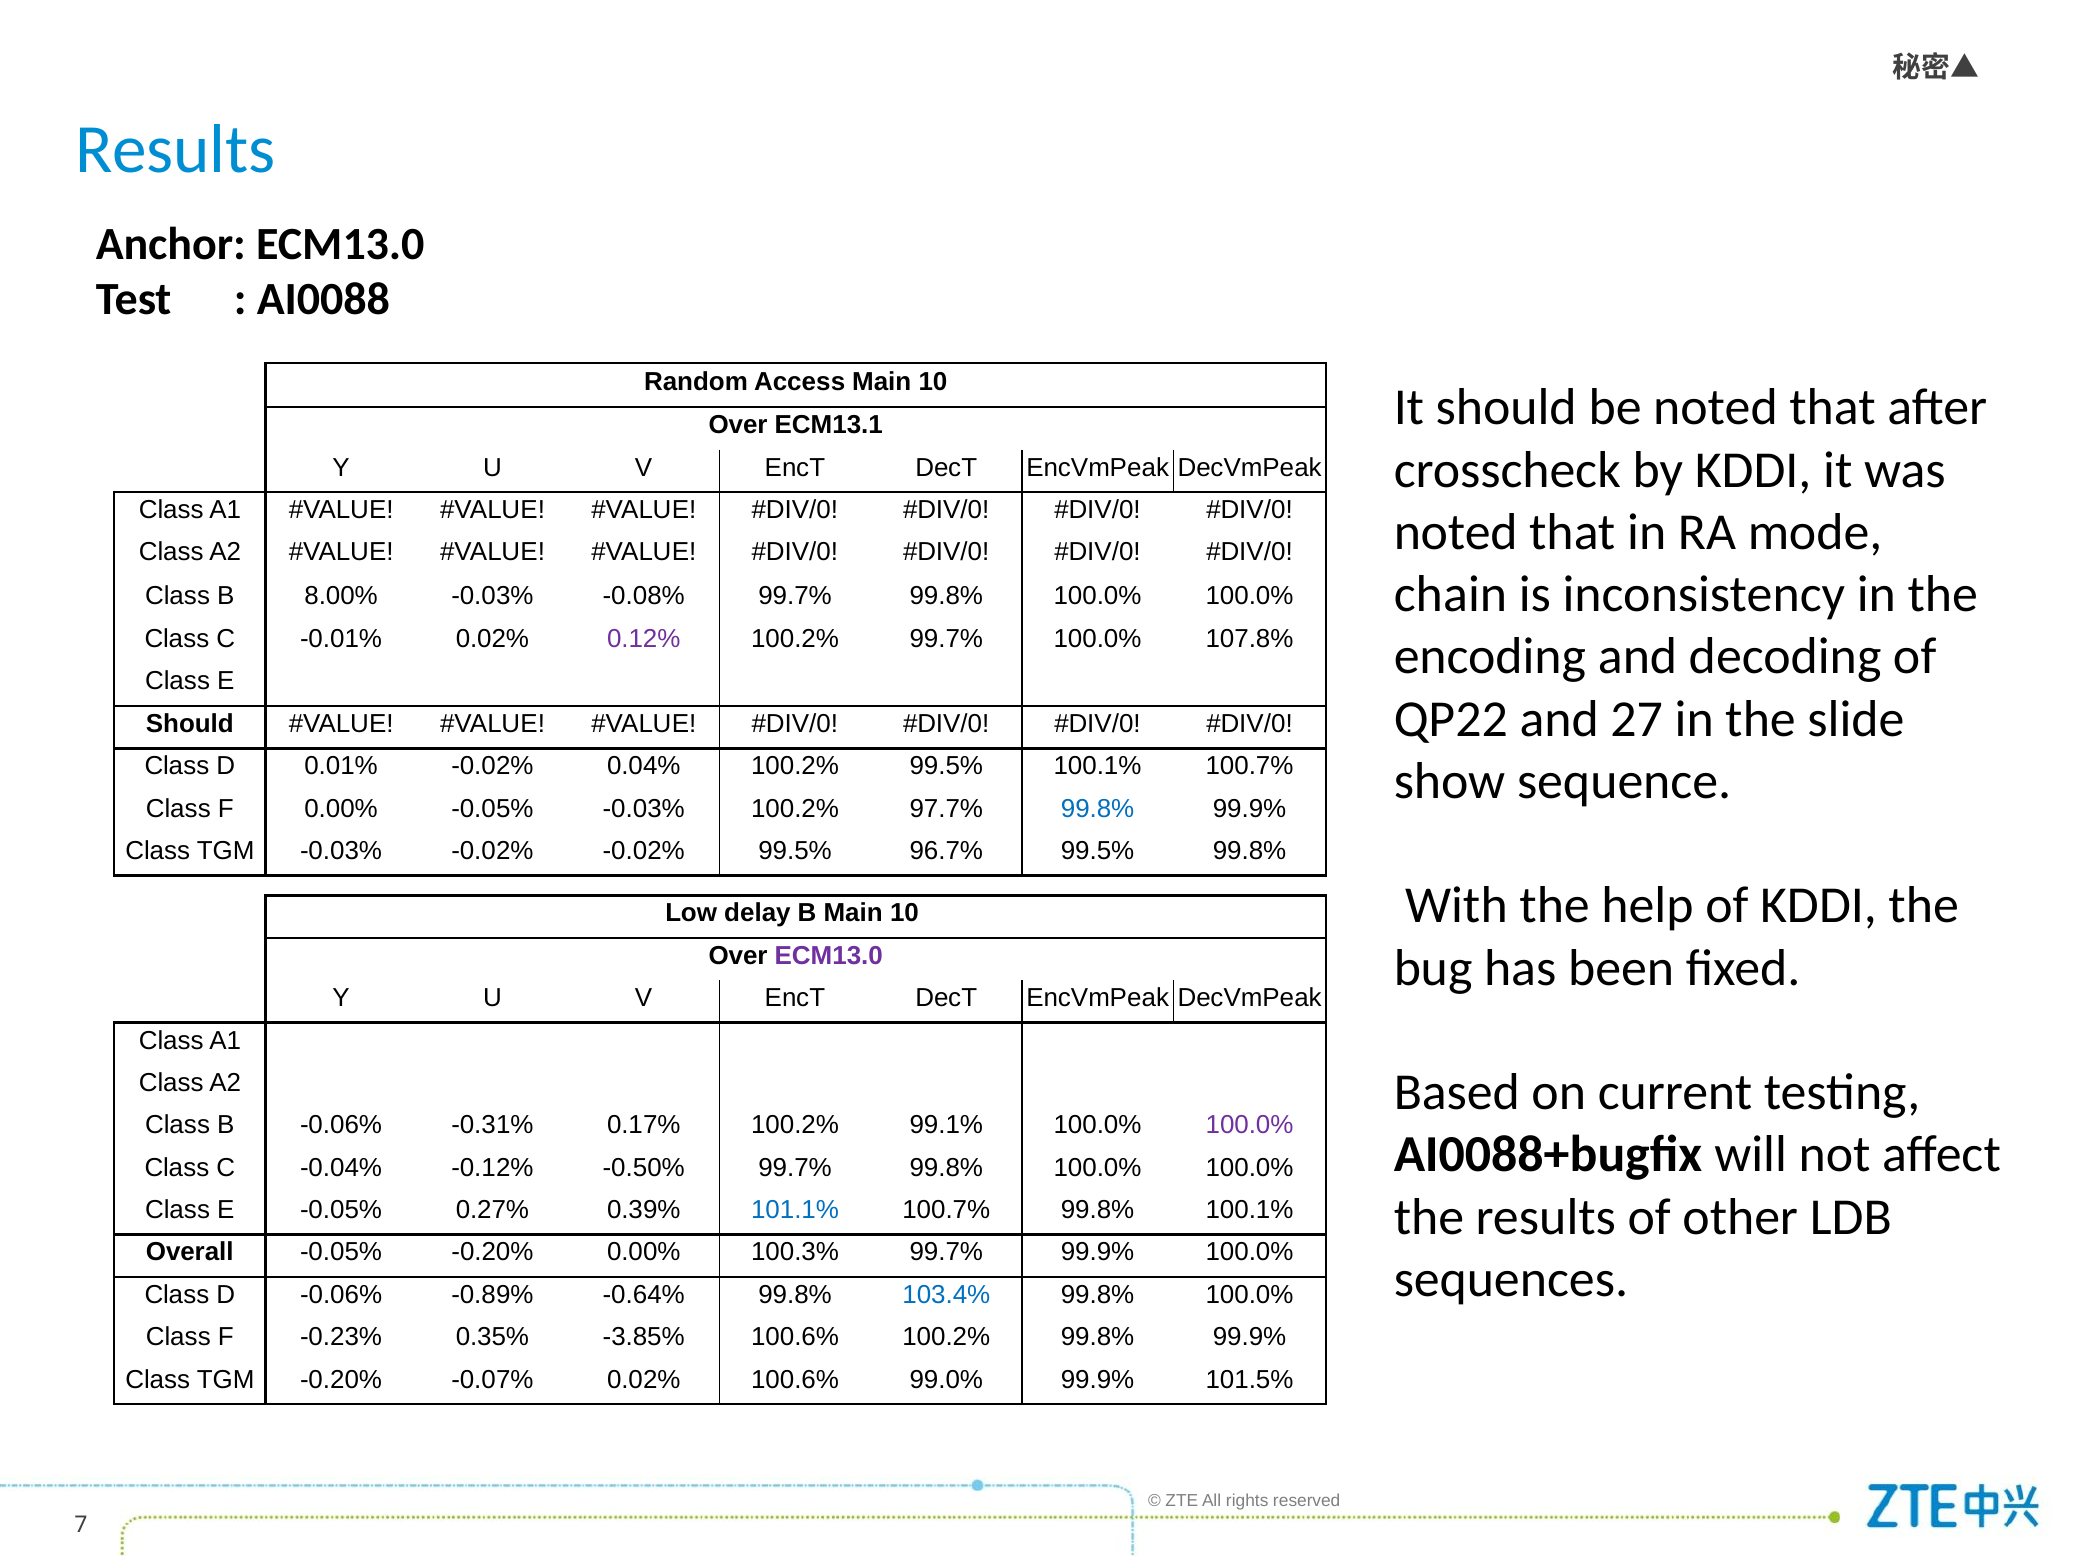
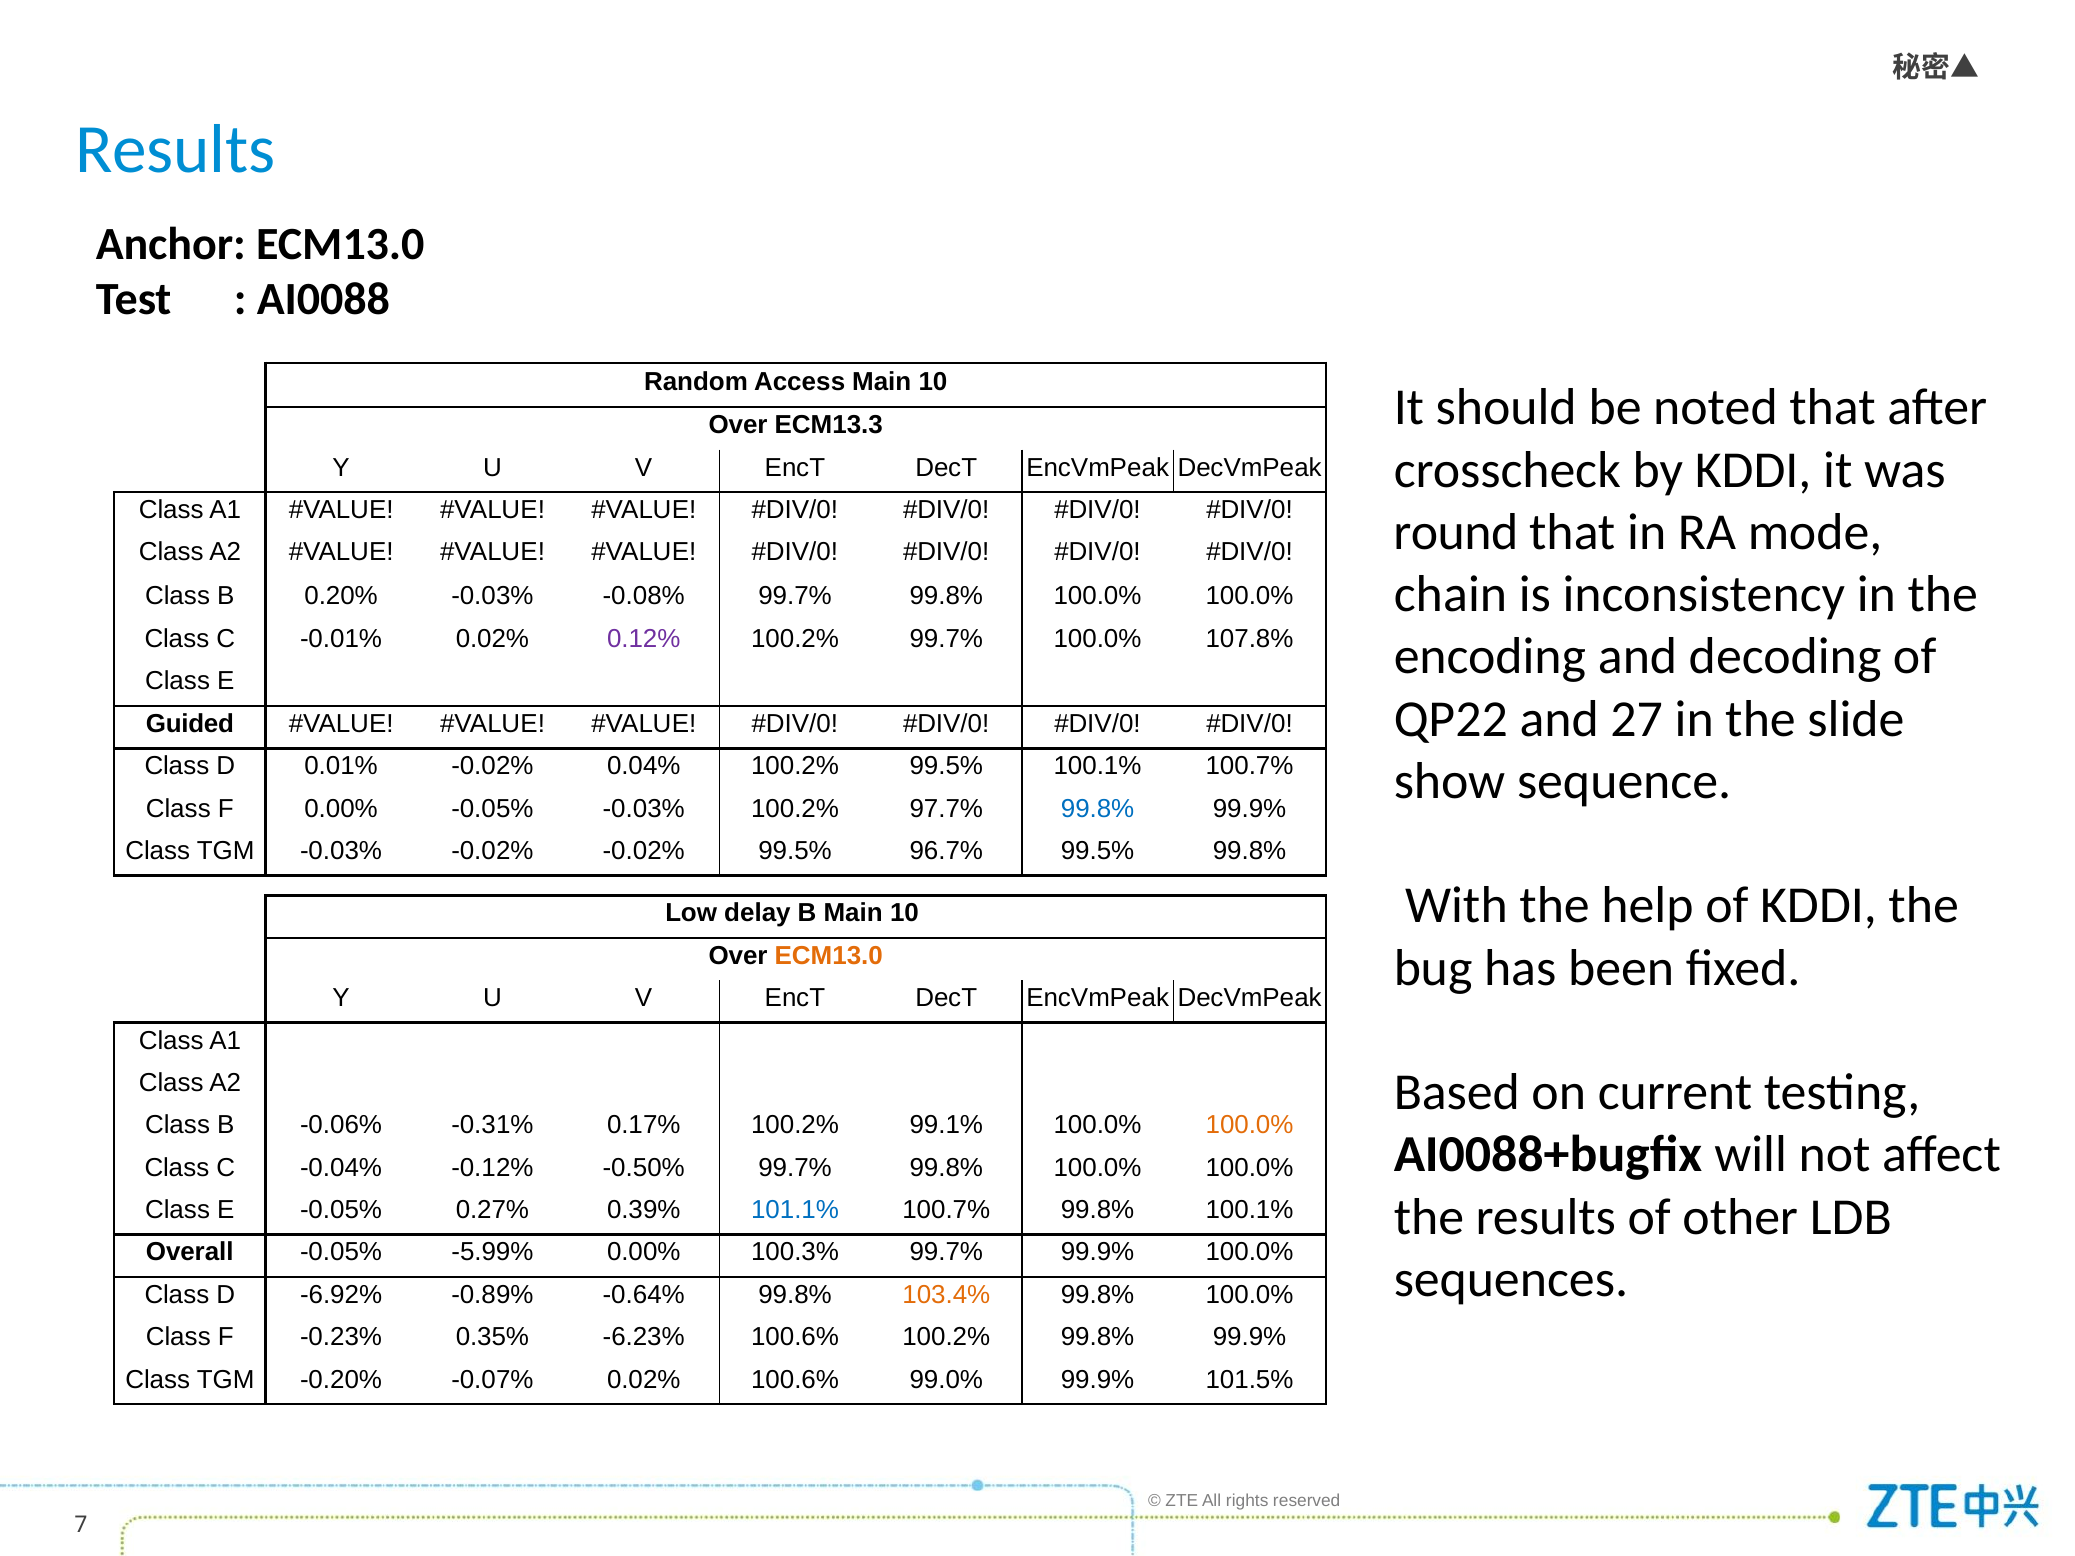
ECM13.1: ECM13.1 -> ECM13.3
noted at (1456, 532): noted -> round
8.00%: 8.00% -> 0.20%
Should at (190, 724): Should -> Guided
ECM13.0 at (829, 956) colour: purple -> orange
100.0% at (1250, 1125) colour: purple -> orange
-0.05% -0.20%: -0.20% -> -5.99%
D -0.06%: -0.06% -> -6.92%
103.4% colour: blue -> orange
-3.85%: -3.85% -> -6.23%
